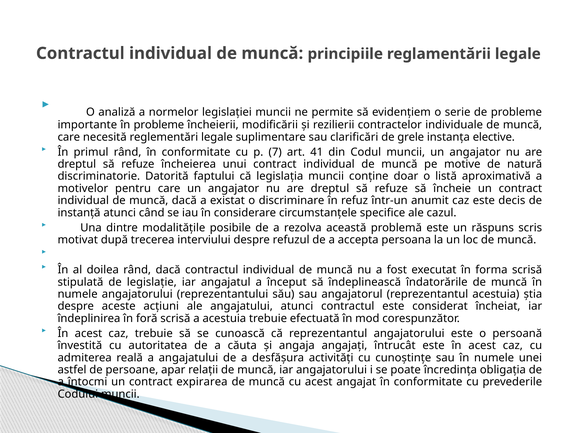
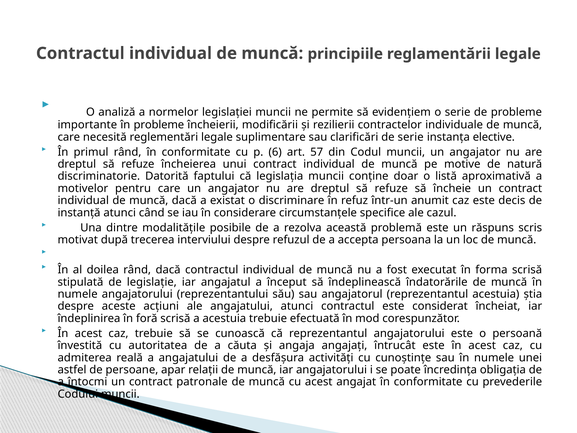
de grele: grele -> serie
7: 7 -> 6
41: 41 -> 57
expirarea: expirarea -> patronale
